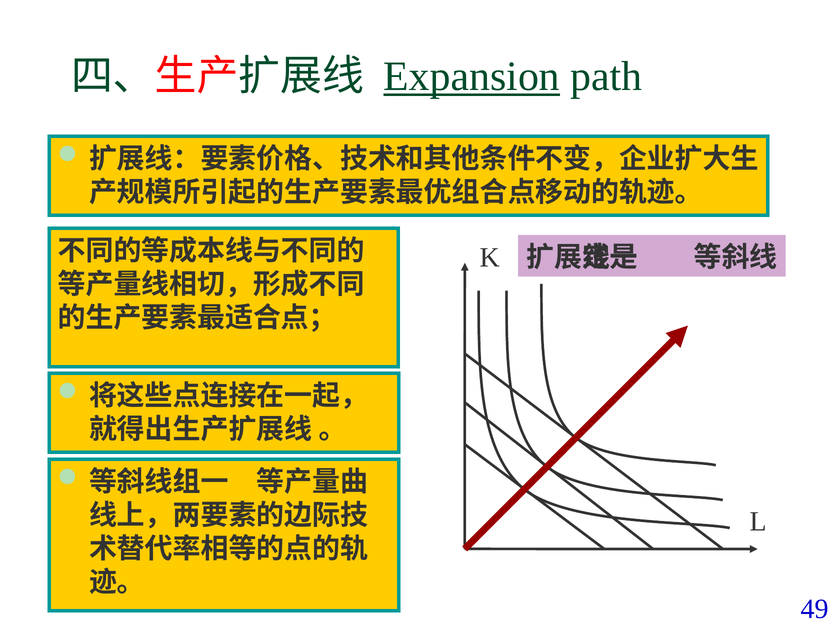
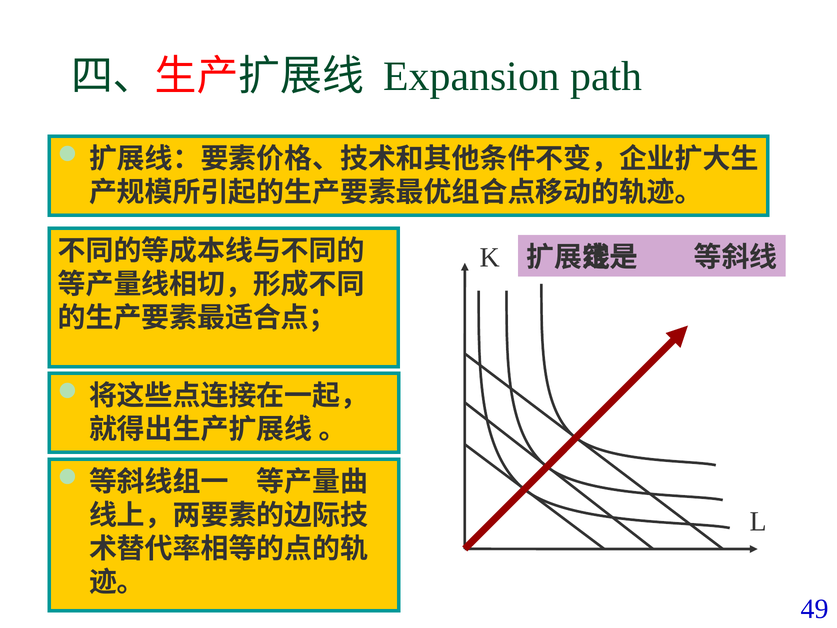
Expansion underline: present -> none
